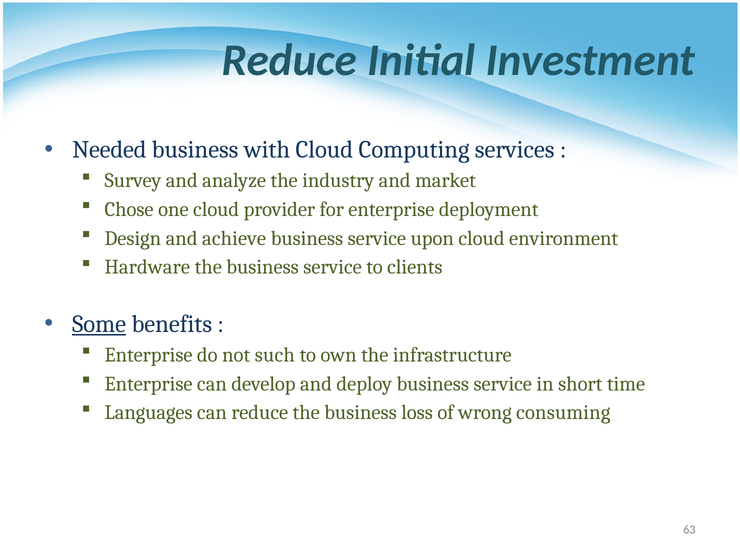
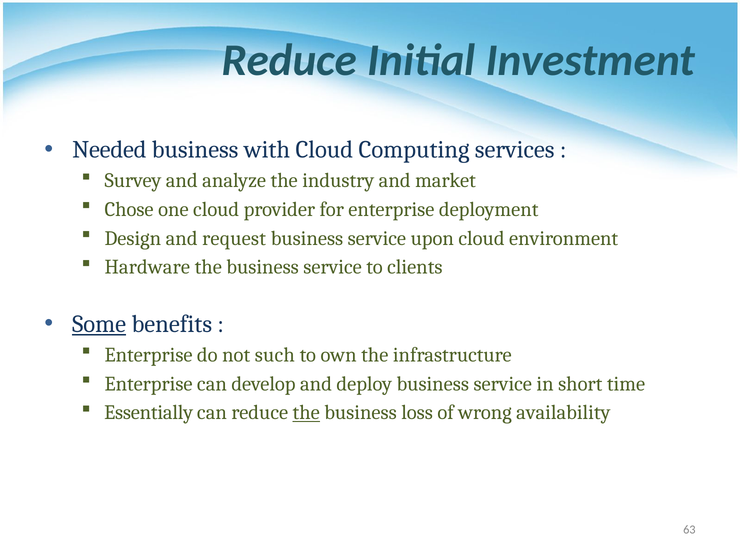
achieve: achieve -> request
Languages: Languages -> Essentially
the at (306, 413) underline: none -> present
consuming: consuming -> availability
